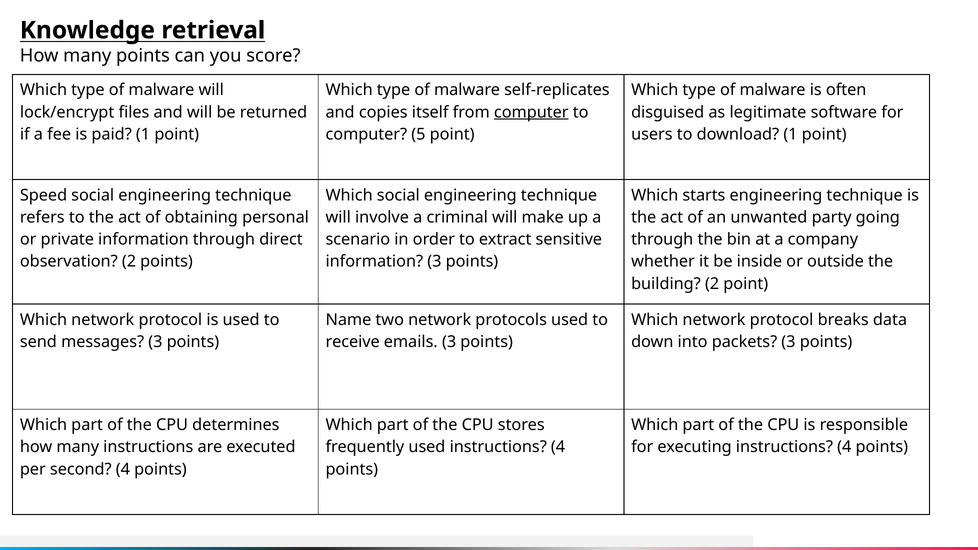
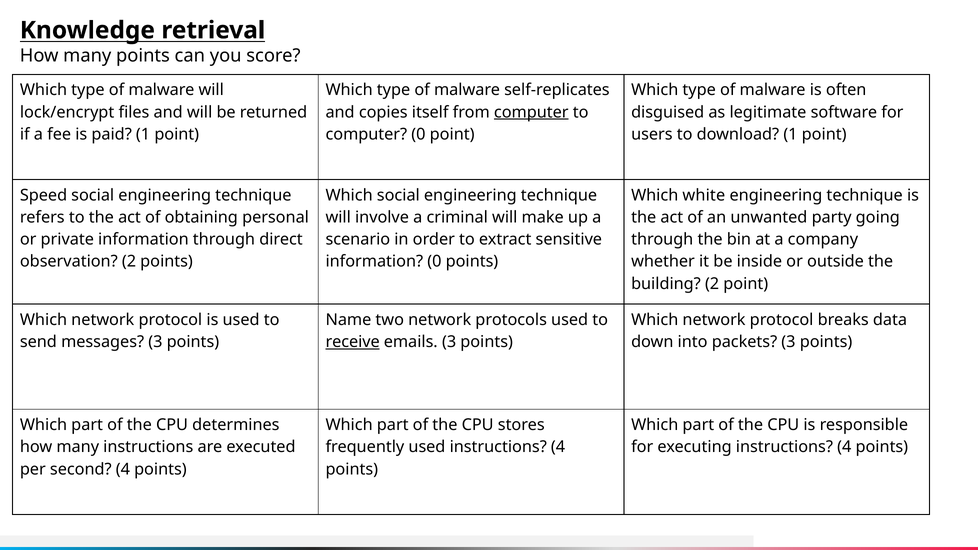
computer 5: 5 -> 0
starts: starts -> white
information 3: 3 -> 0
receive underline: none -> present
